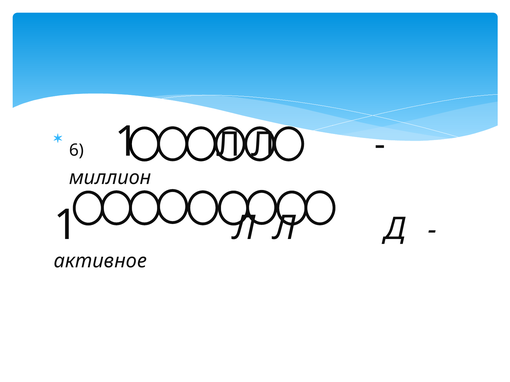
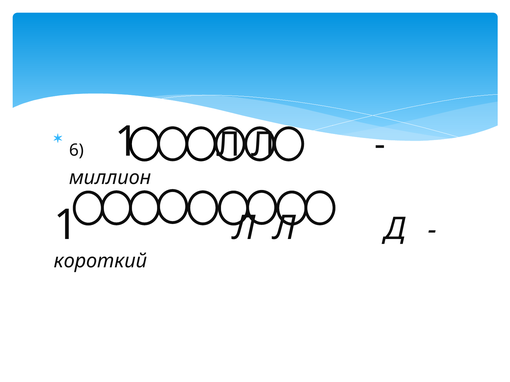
активное: активное -> короткий
